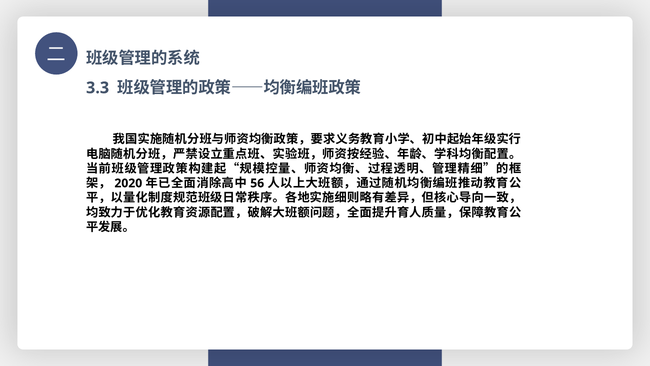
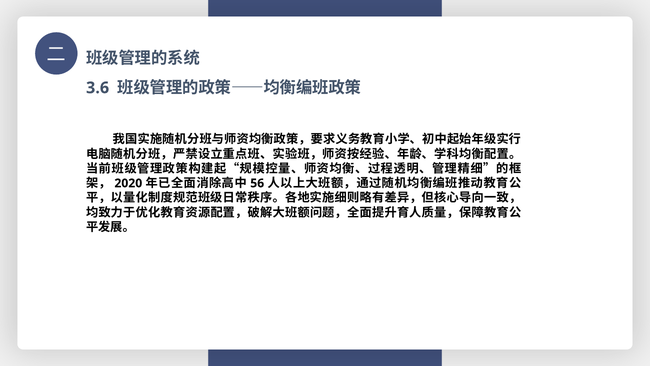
3.3: 3.3 -> 3.6
